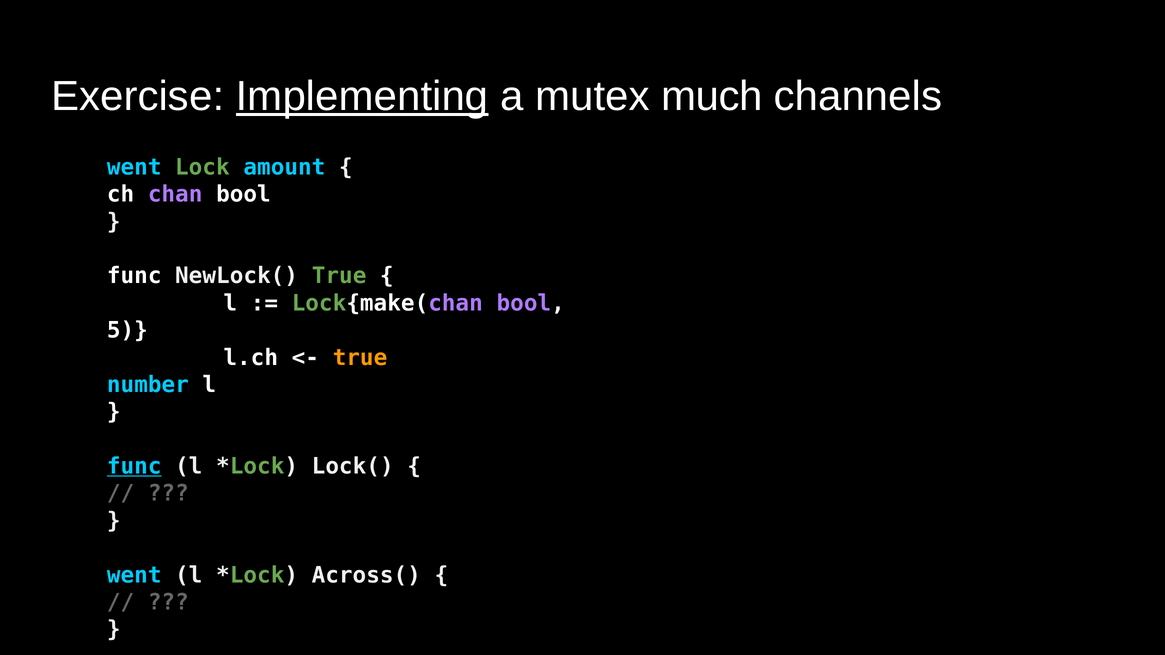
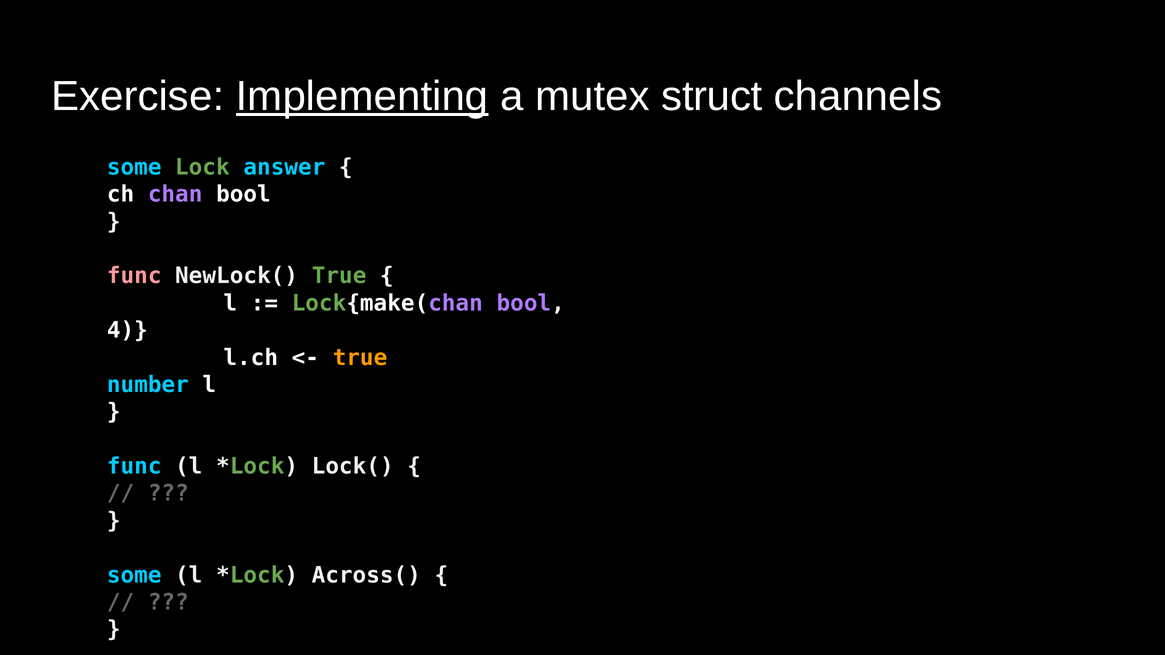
much: much -> struct
went at (134, 167): went -> some
amount: amount -> answer
func at (134, 276) colour: white -> pink
5: 5 -> 4
func at (134, 467) underline: present -> none
went at (134, 575): went -> some
